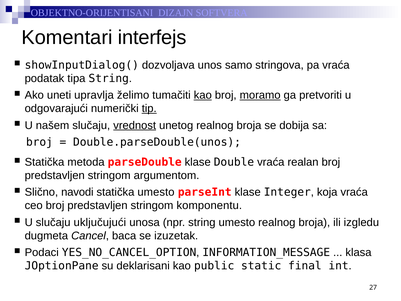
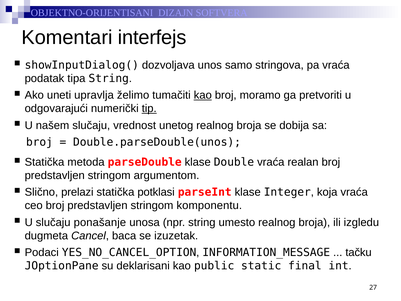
moramo underline: present -> none
vrednost underline: present -> none
navodi: navodi -> prelazi
statička umesto: umesto -> potklasi
uključujući: uključujući -> ponašanje
klasa: klasa -> tačku
